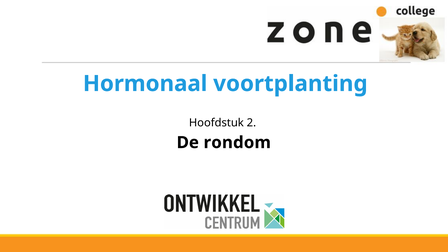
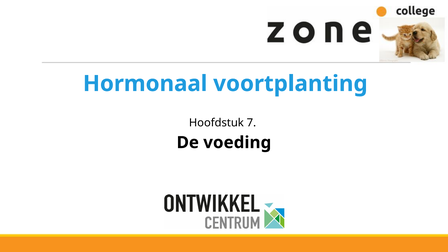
2: 2 -> 7
rondom: rondom -> voeding
